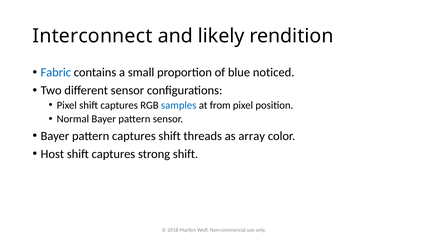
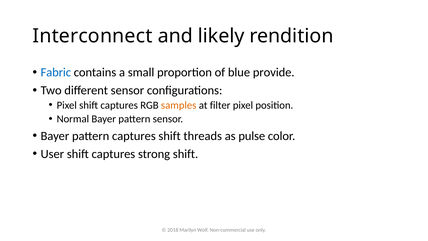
noticed: noticed -> provide
samples colour: blue -> orange
from: from -> filter
array: array -> pulse
Host: Host -> User
